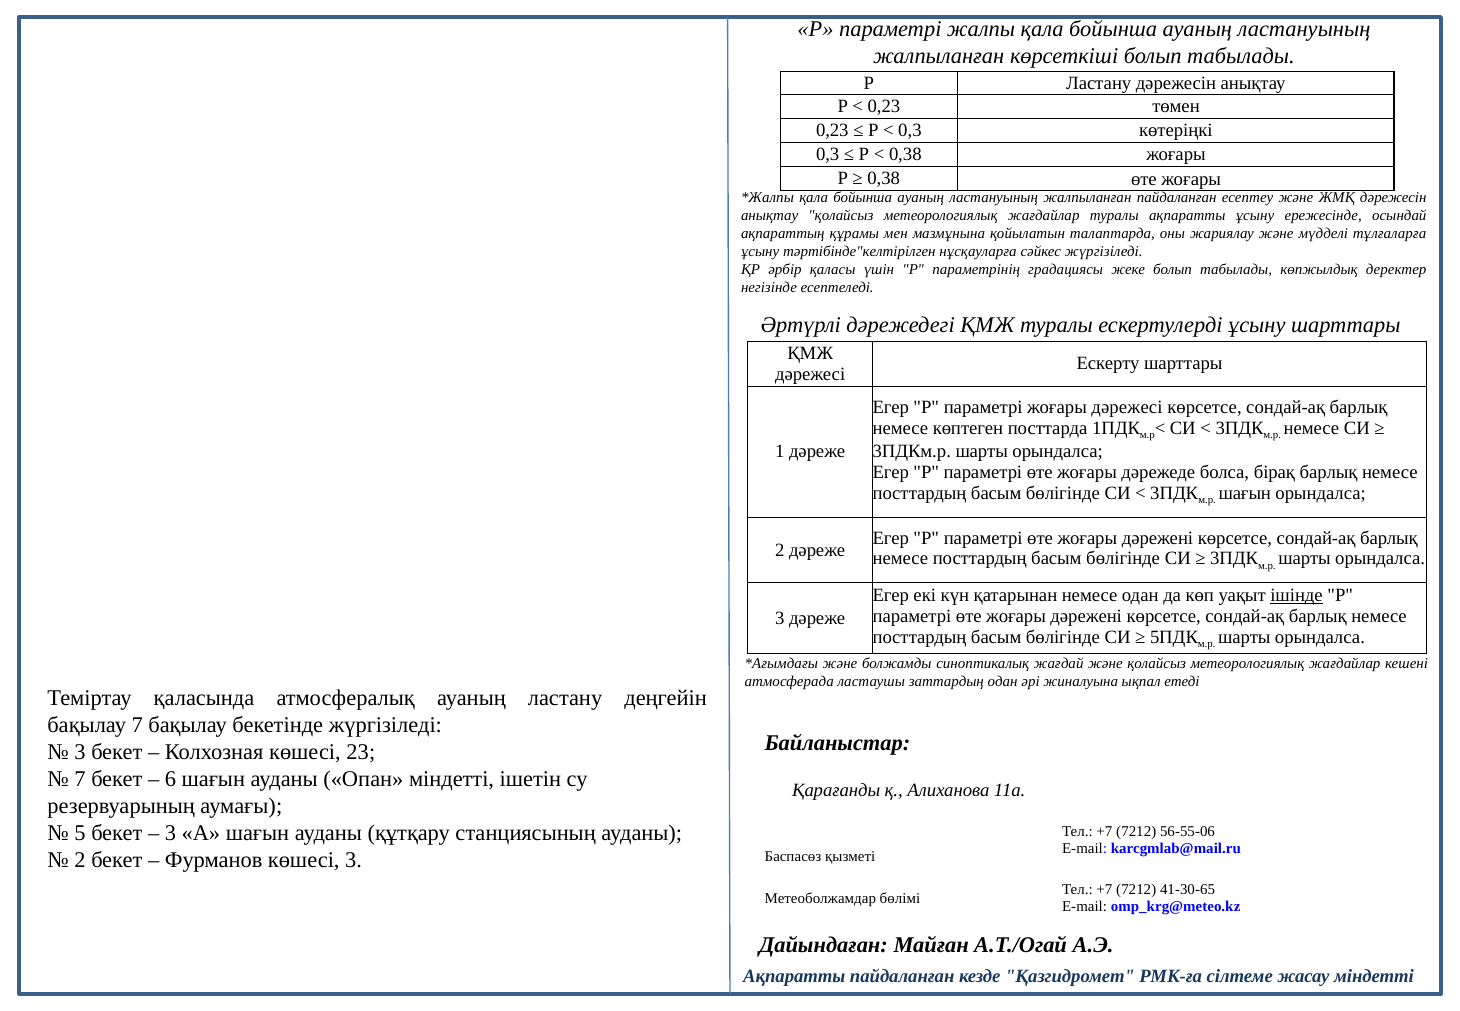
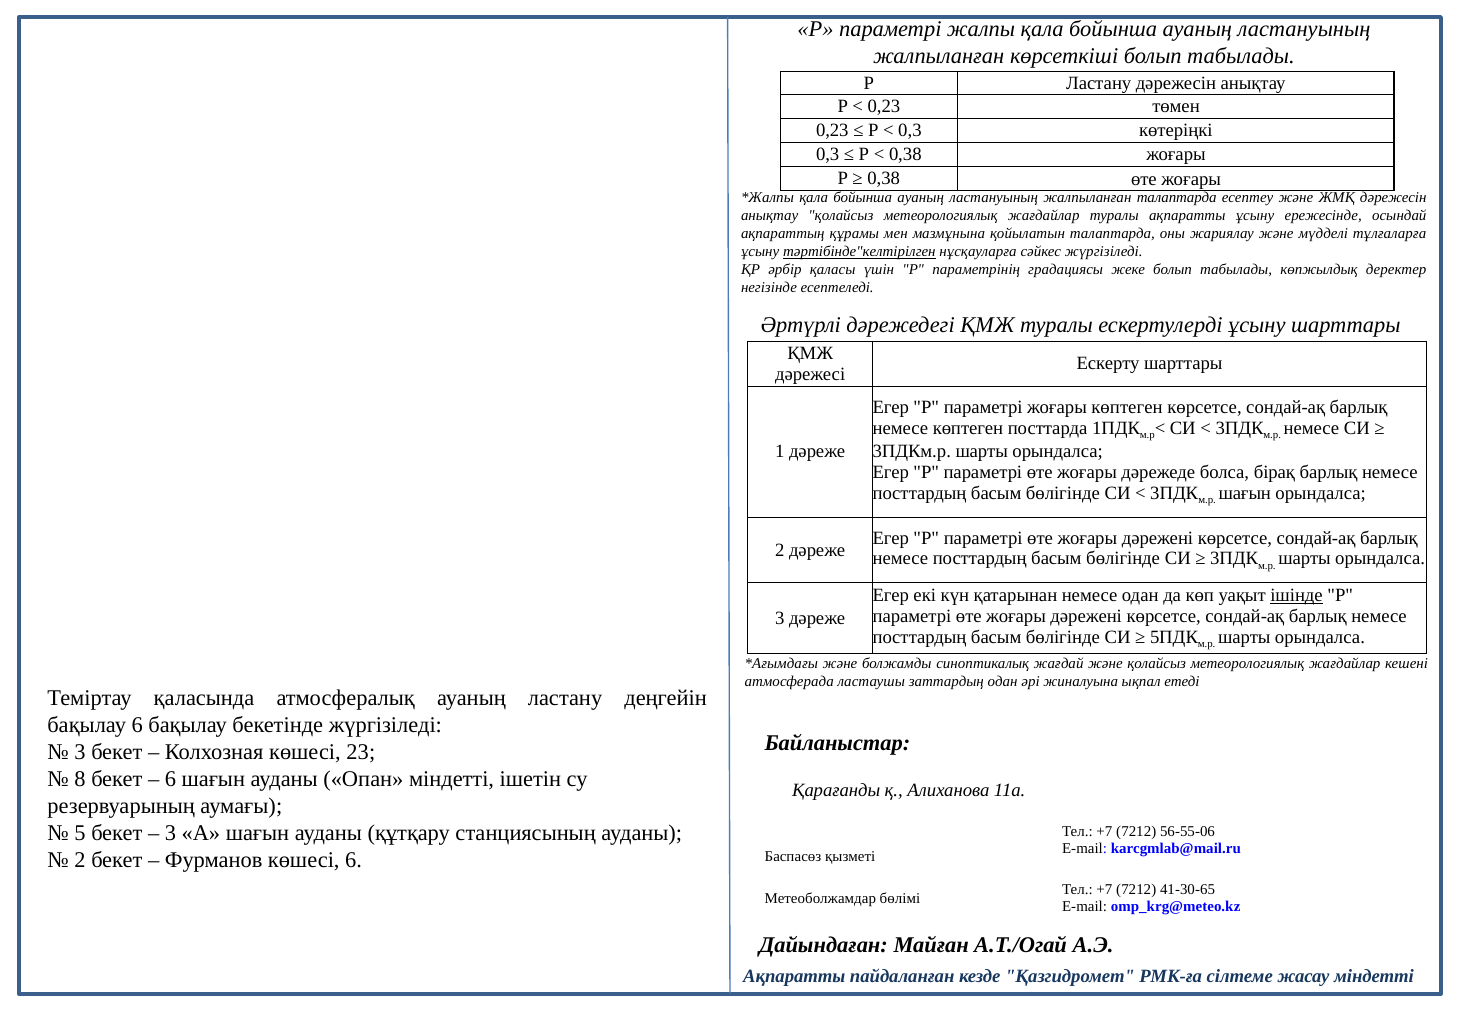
жалпыланған пайдаланған: пайдаланған -> талаптарда
тәртібінде"келтірілген underline: none -> present
жоғары дәрежесі: дәрежесі -> көптеген
бақылау 7: 7 -> 6
7 at (80, 779): 7 -> 8
көшесі 3: 3 -> 6
